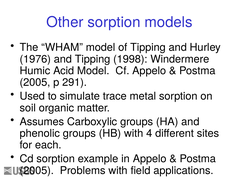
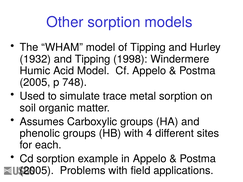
1976: 1976 -> 1932
291: 291 -> 748
